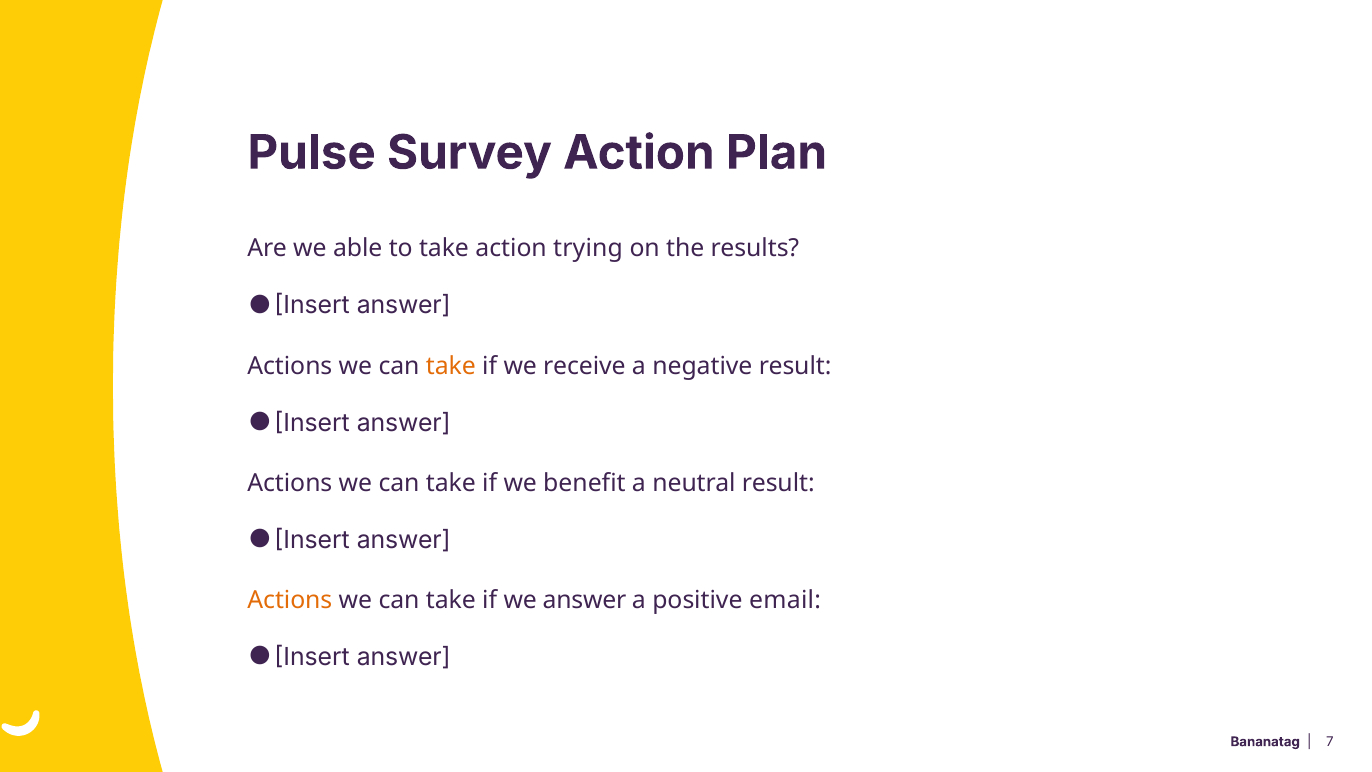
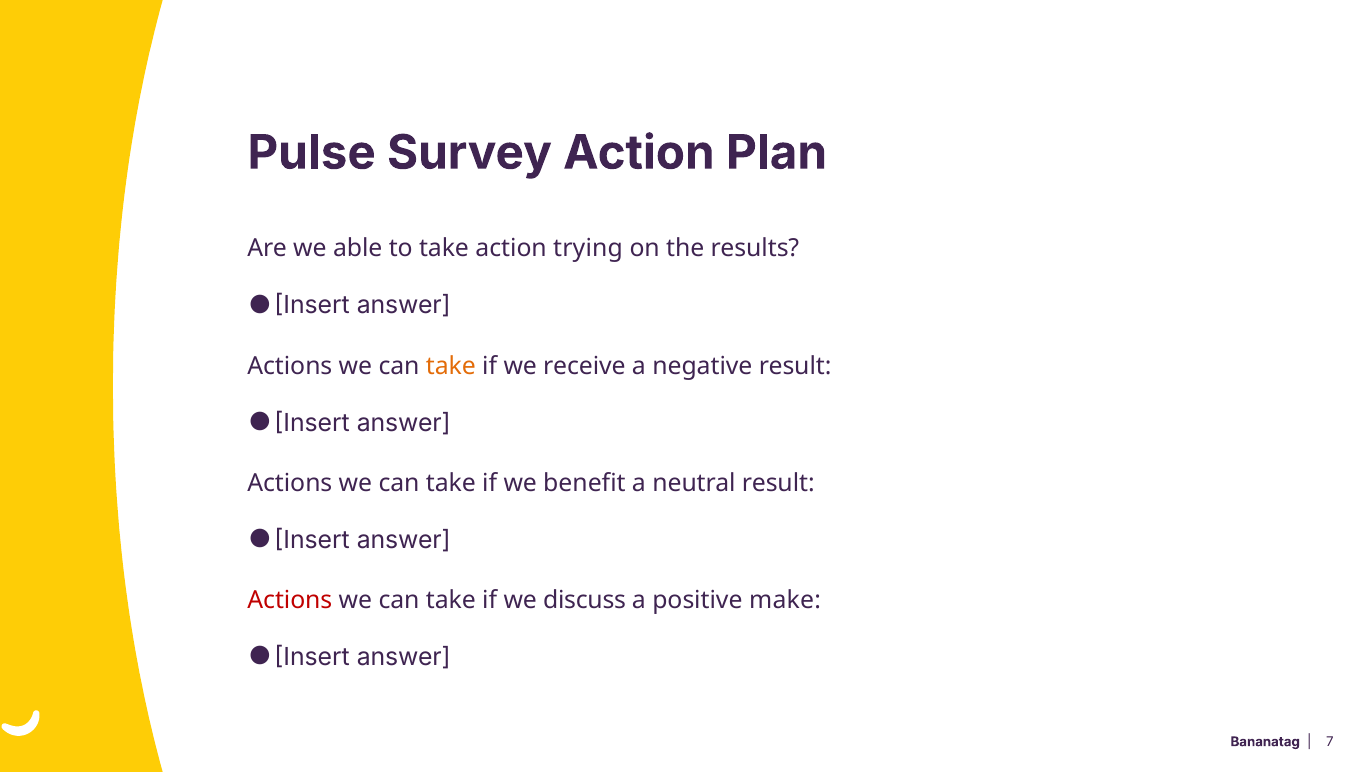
Actions at (290, 600) colour: orange -> red
we answer: answer -> discuss
email: email -> make
